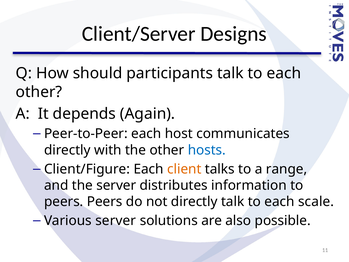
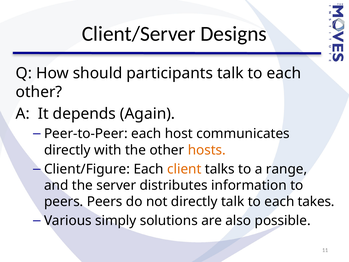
hosts colour: blue -> orange
scale: scale -> takes
Various server: server -> simply
